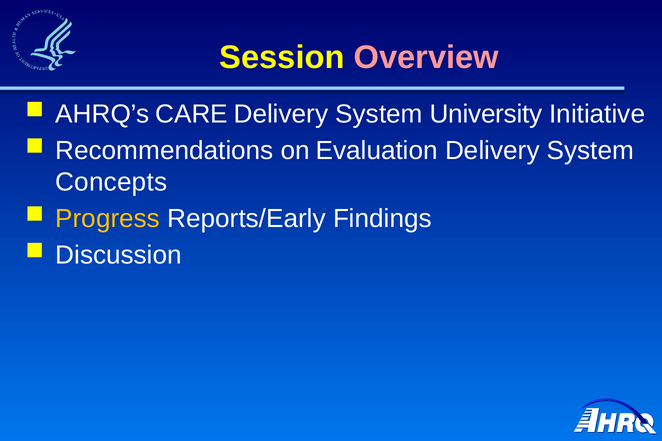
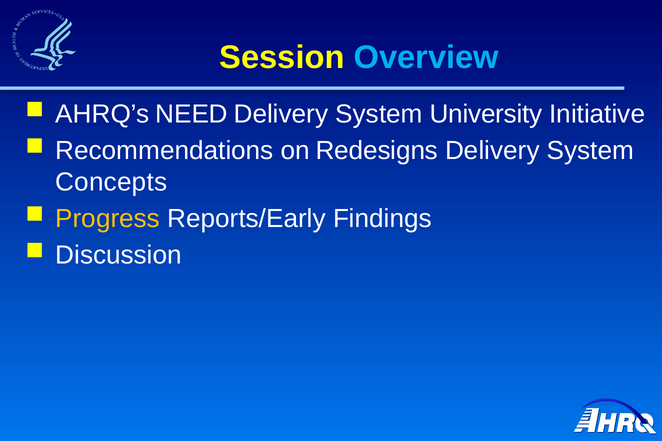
Overview colour: pink -> light blue
CARE: CARE -> NEED
Evaluation: Evaluation -> Redesigns
